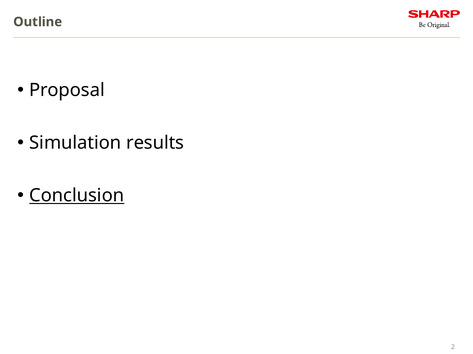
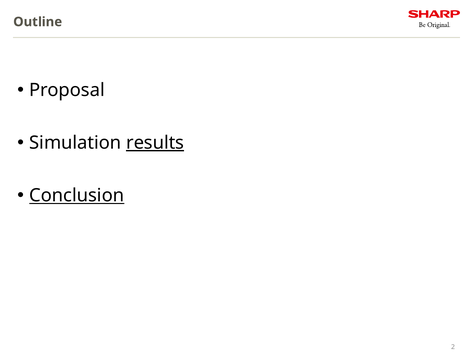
results underline: none -> present
